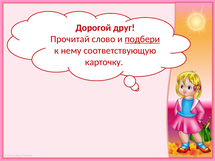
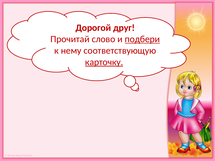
карточку underline: none -> present
